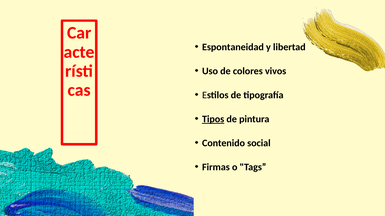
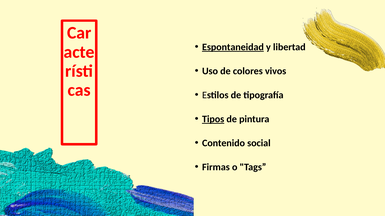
Espontaneidad underline: none -> present
